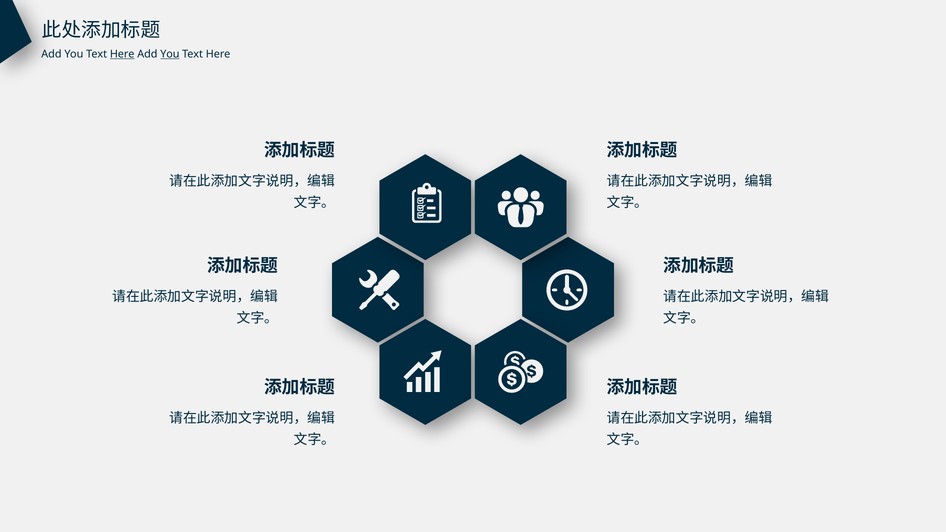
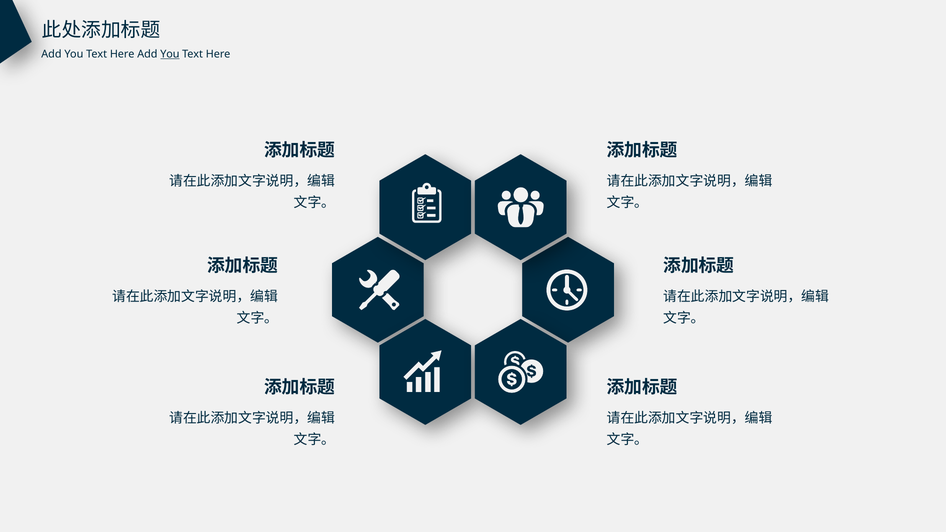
Here at (122, 54) underline: present -> none
